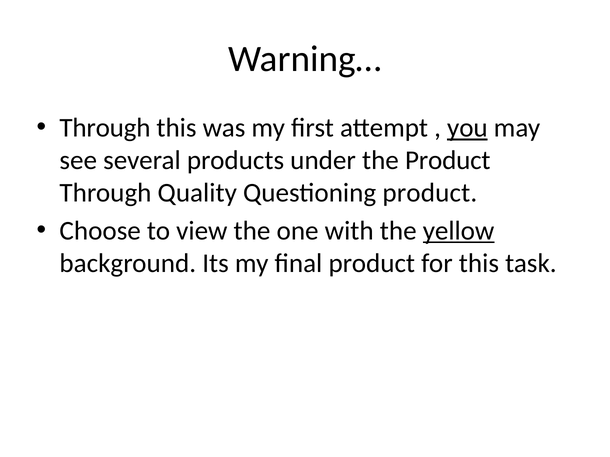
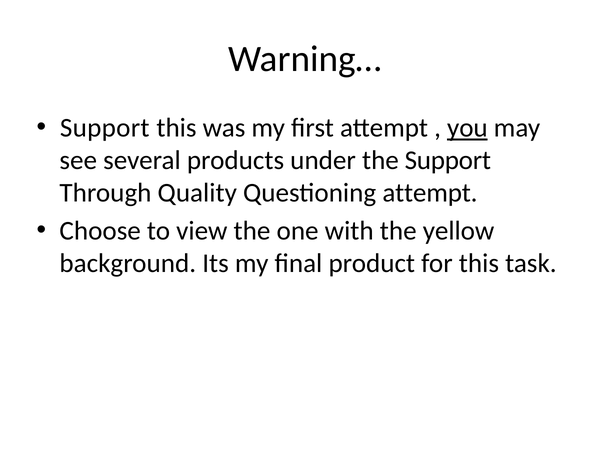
Through at (105, 128): Through -> Support
the Product: Product -> Support
Questioning product: product -> attempt
yellow underline: present -> none
